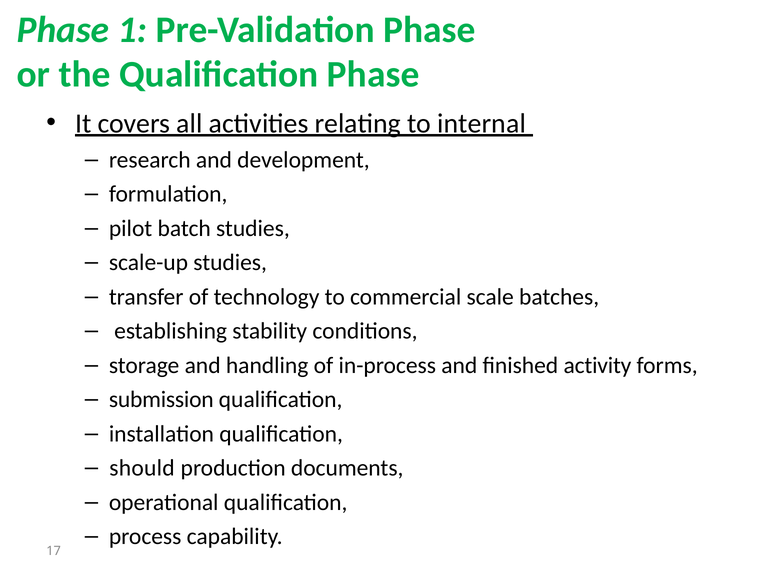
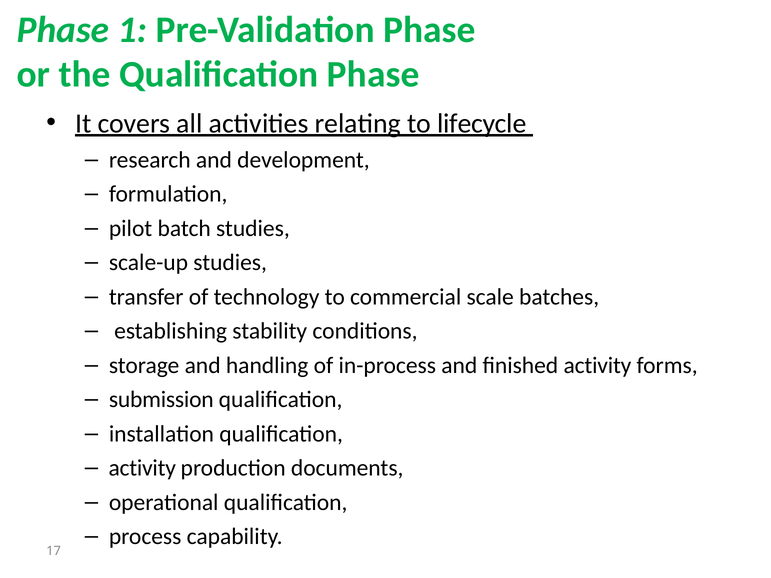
internal: internal -> lifecycle
should at (142, 468): should -> activity
